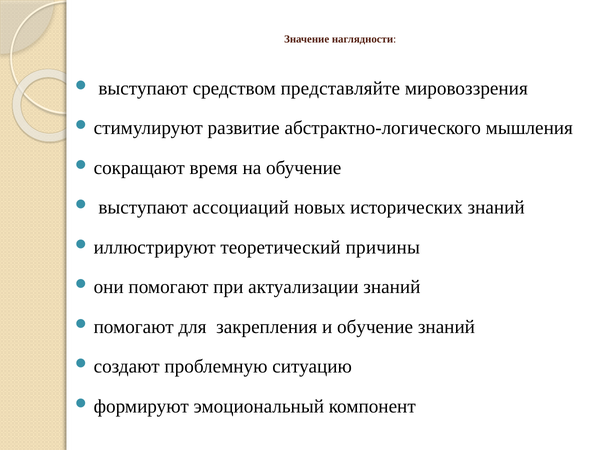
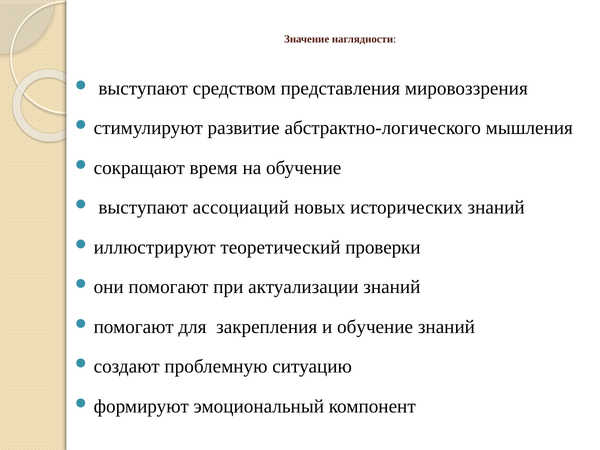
представляйте: представляйте -> представления
причины: причины -> проверки
